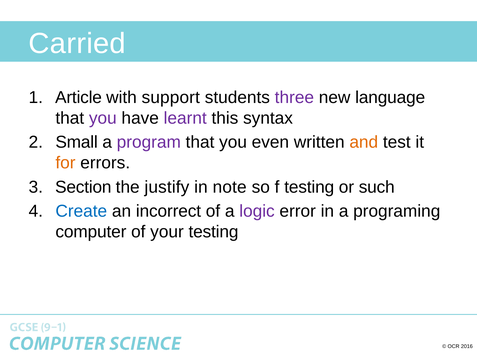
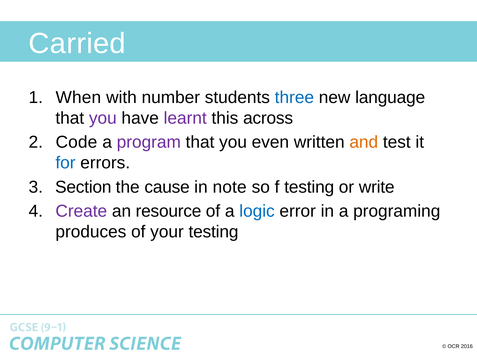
Article: Article -> When
support: support -> number
three colour: purple -> blue
syntax: syntax -> across
Small: Small -> Code
for colour: orange -> blue
justify: justify -> cause
such: such -> write
Create colour: blue -> purple
incorrect: incorrect -> resource
logic colour: purple -> blue
computer: computer -> produces
